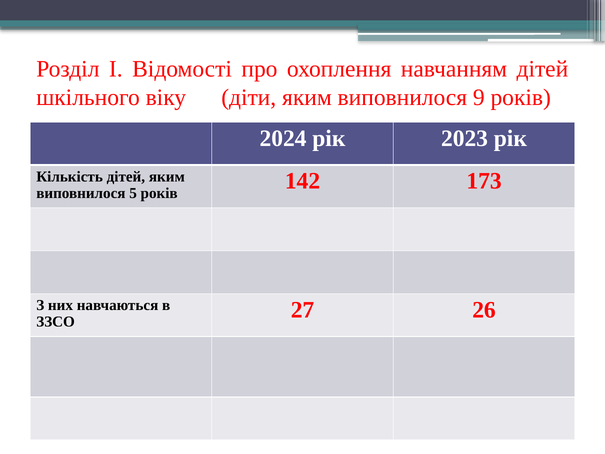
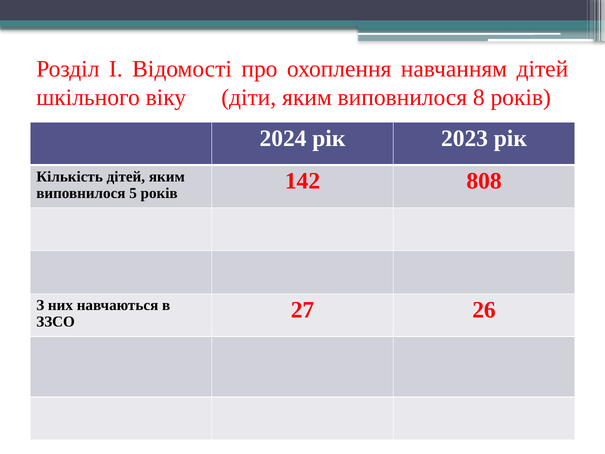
9: 9 -> 8
173: 173 -> 808
